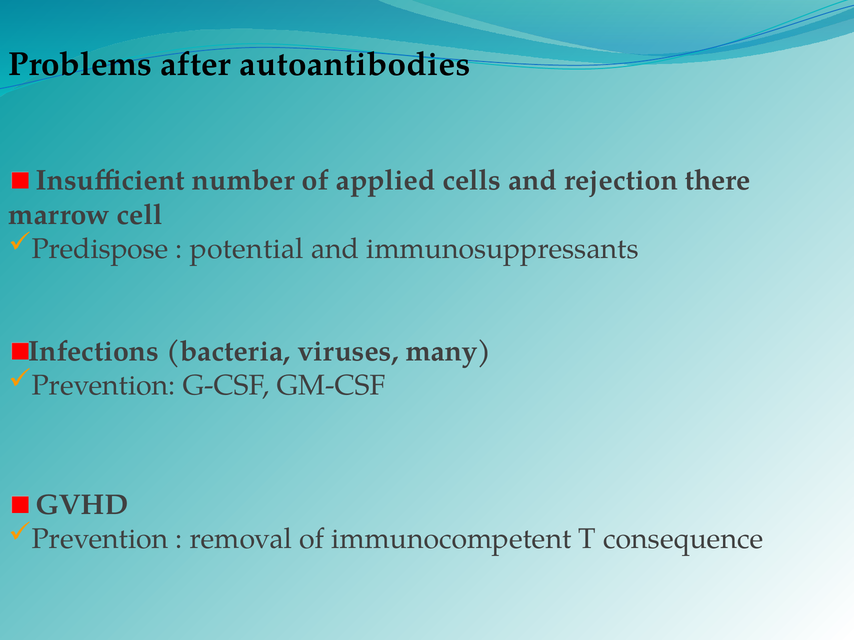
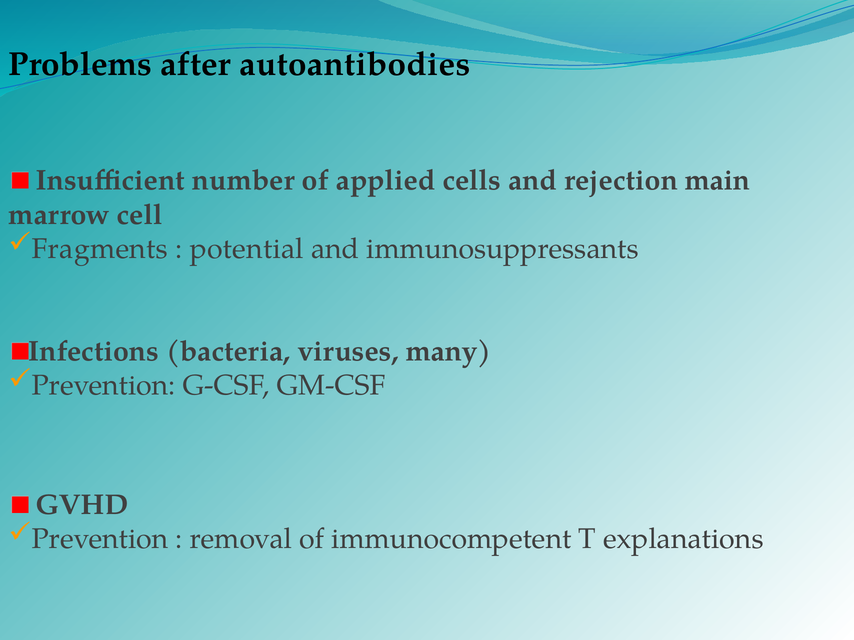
there: there -> main
Predispose: Predispose -> Fragments
consequence: consequence -> explanations
